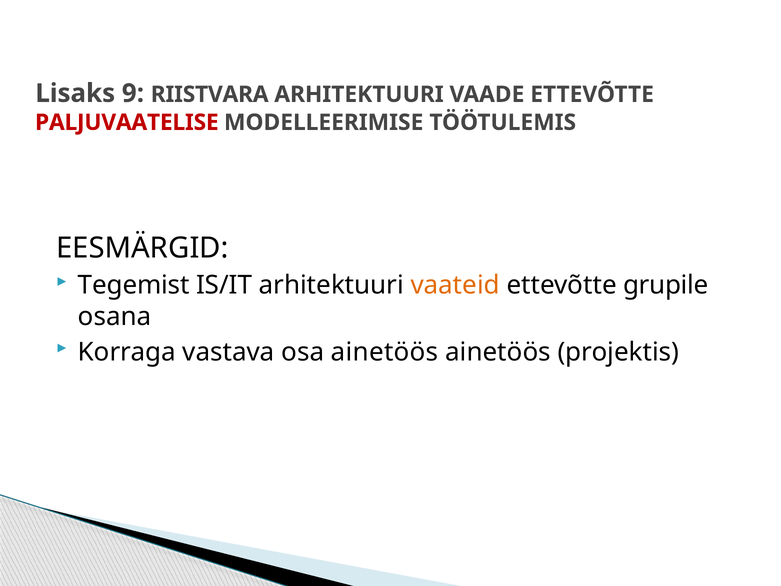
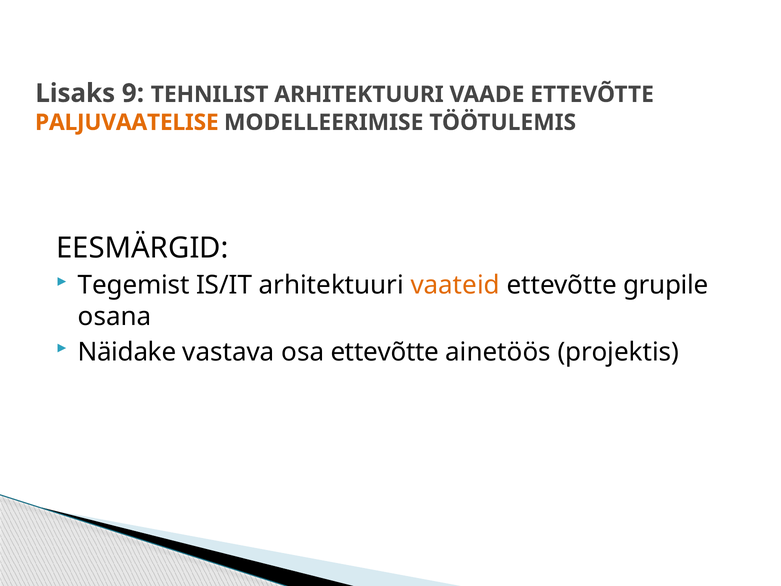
RIISTVARA: RIISTVARA -> TEHNILIST
PALJUVAATELISE colour: red -> orange
Korraga: Korraga -> Näidake
osa ainetöös: ainetöös -> ettevõtte
